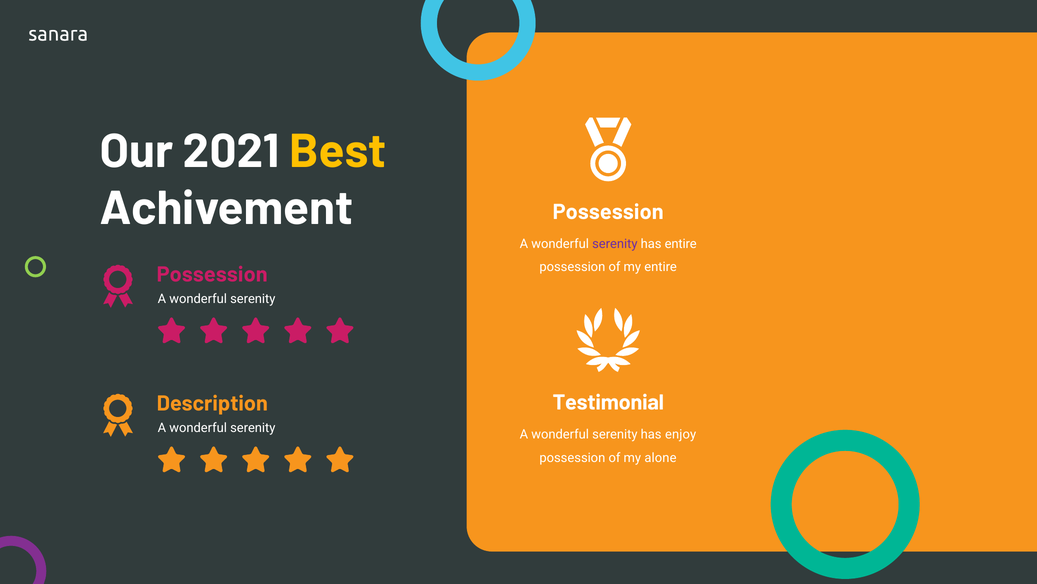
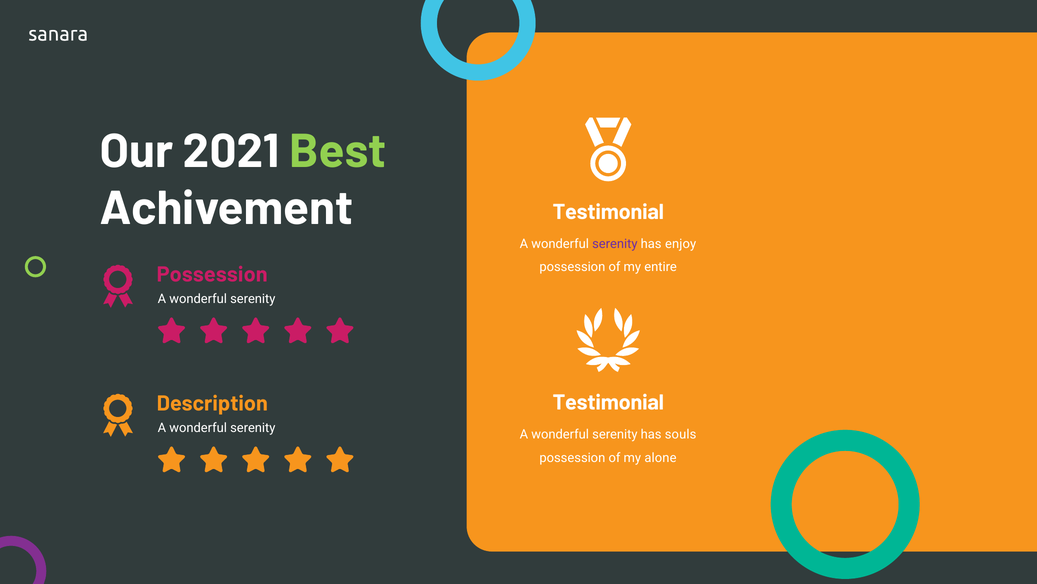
Best colour: yellow -> light green
Possession at (608, 212): Possession -> Testimonial
has entire: entire -> enjoy
enjoy: enjoy -> souls
